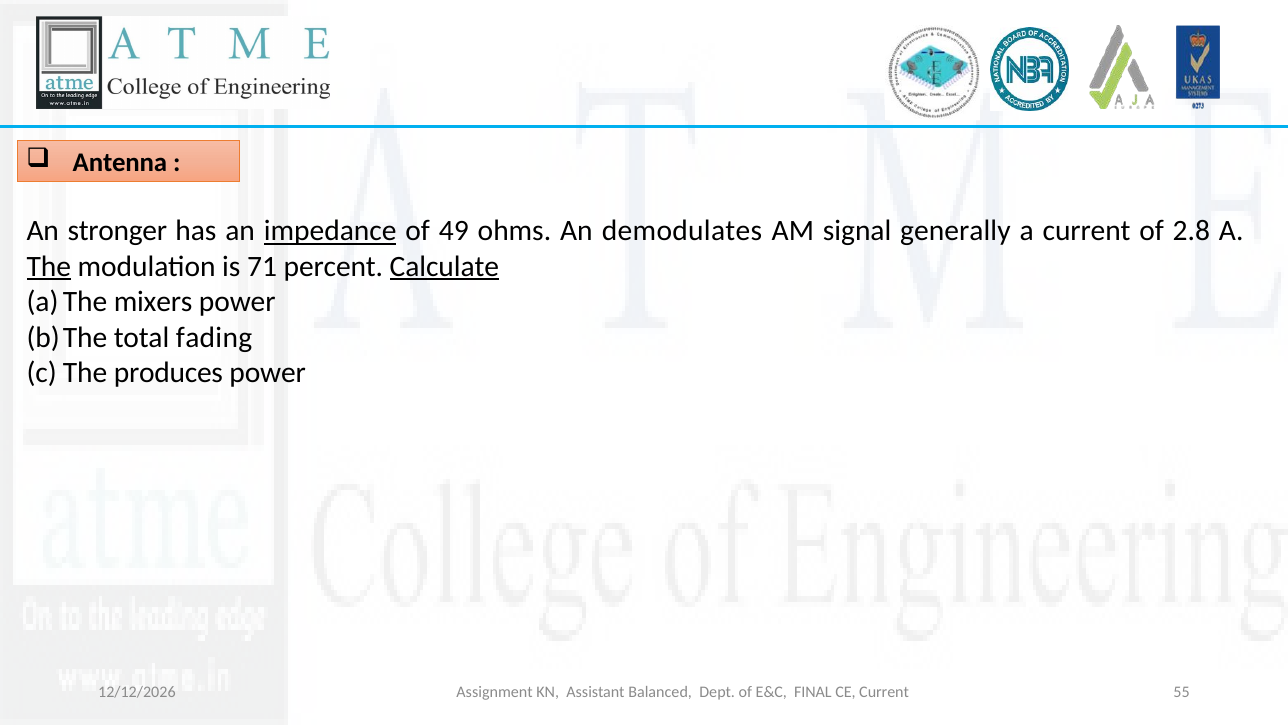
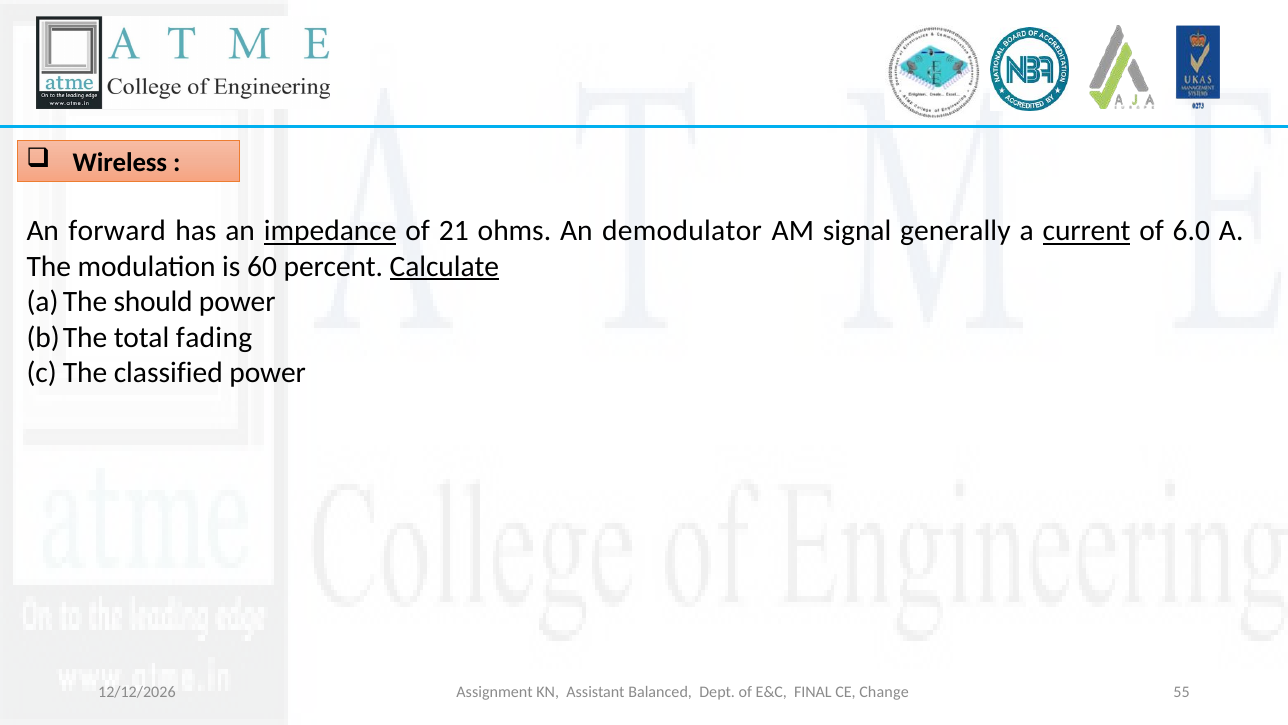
Antenna: Antenna -> Wireless
stronger: stronger -> forward
49: 49 -> 21
demodulates: demodulates -> demodulator
current at (1087, 231) underline: none -> present
2.8: 2.8 -> 6.0
The underline: present -> none
71: 71 -> 60
mixers: mixers -> should
produces: produces -> classified
CE Current: Current -> Change
